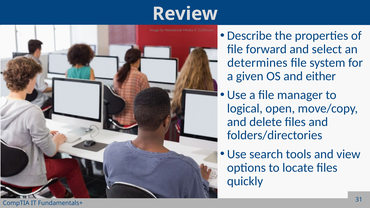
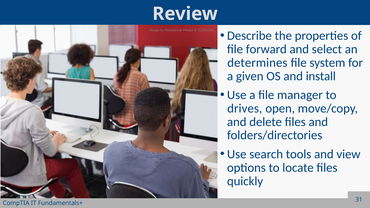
either: either -> install
logical: logical -> drives
